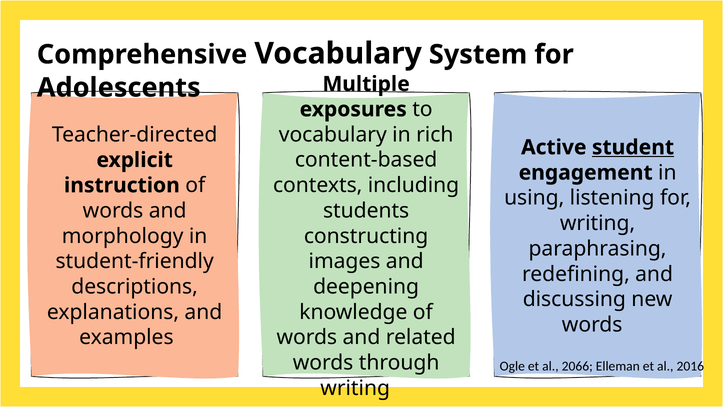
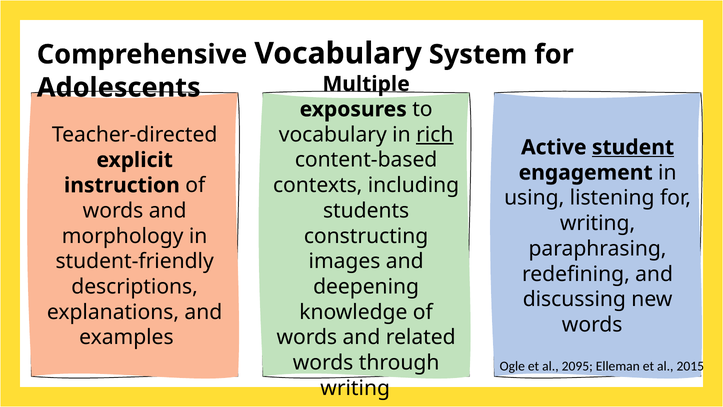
rich underline: none -> present
2066: 2066 -> 2095
2016: 2016 -> 2015
